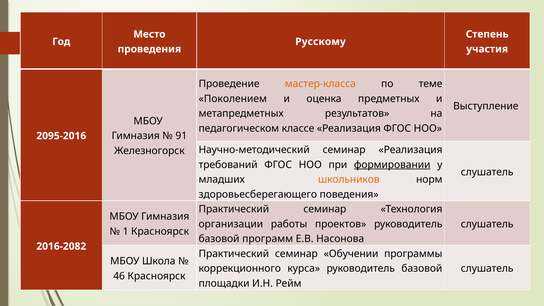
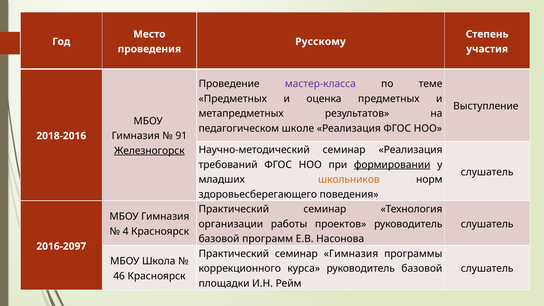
мастер-класса colour: orange -> purple
Поколением at (233, 99): Поколением -> Предметных
классе: классе -> школе
2095-2016: 2095-2016 -> 2018-2016
Железногорск underline: none -> present
1: 1 -> 4
2016-2082: 2016-2082 -> 2016-2097
семинар Обучении: Обучении -> Гимназия
